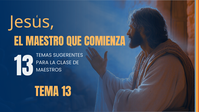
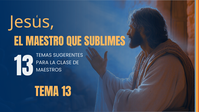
COMIENZA: COMIENZA -> SUBLIMES
